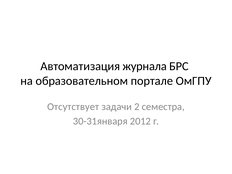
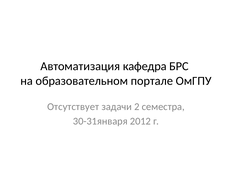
журнала: журнала -> кафедра
